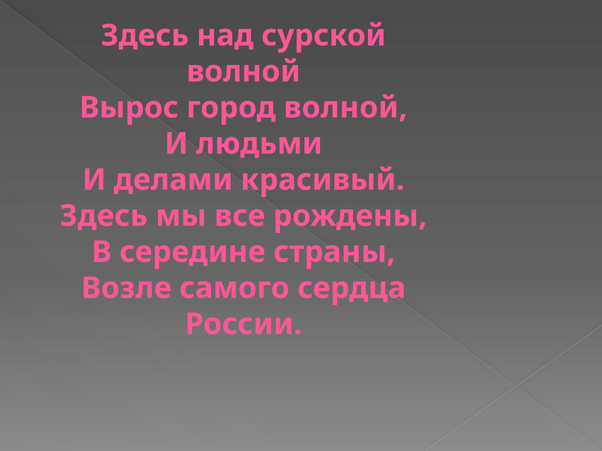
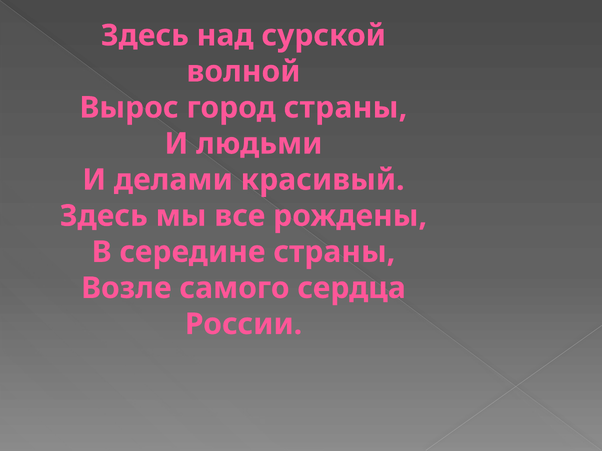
город волной: волной -> страны
